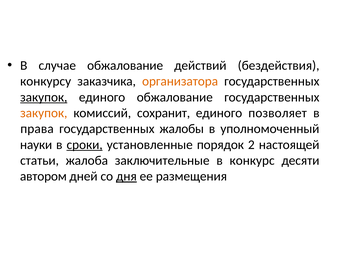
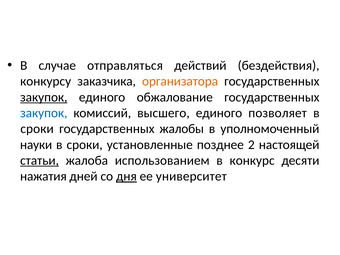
случае обжалование: обжалование -> отправляться
закупок at (44, 113) colour: orange -> blue
сохранит: сохранит -> высшего
права at (37, 129): права -> сроки
сроки at (85, 145) underline: present -> none
порядок: порядок -> позднее
статьи underline: none -> present
заключительные: заключительные -> использованием
автором: автором -> нажатия
размещения: размещения -> университет
